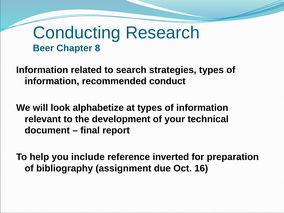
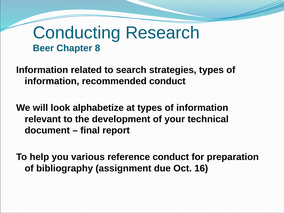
include: include -> various
reference inverted: inverted -> conduct
